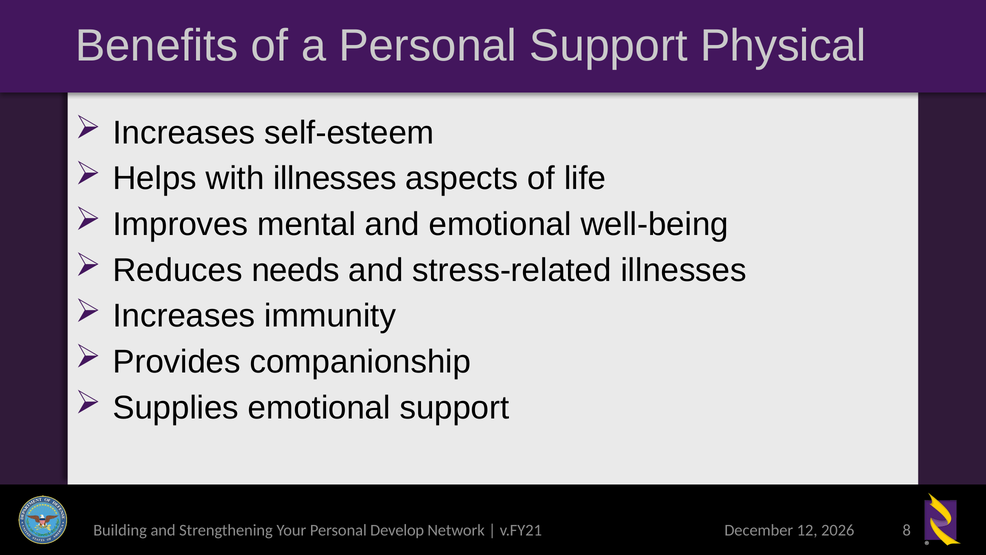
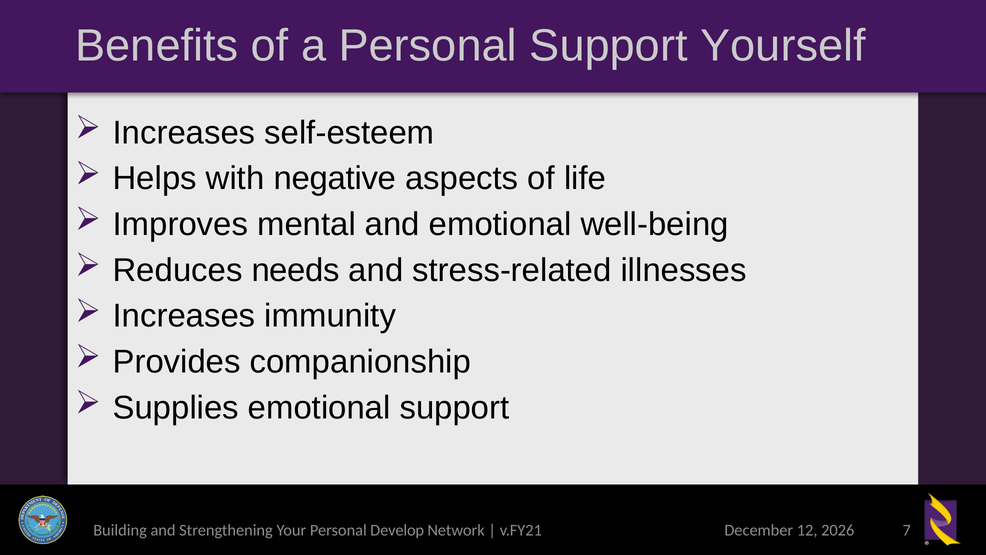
Physical: Physical -> Yourself
with illnesses: illnesses -> negative
8: 8 -> 7
